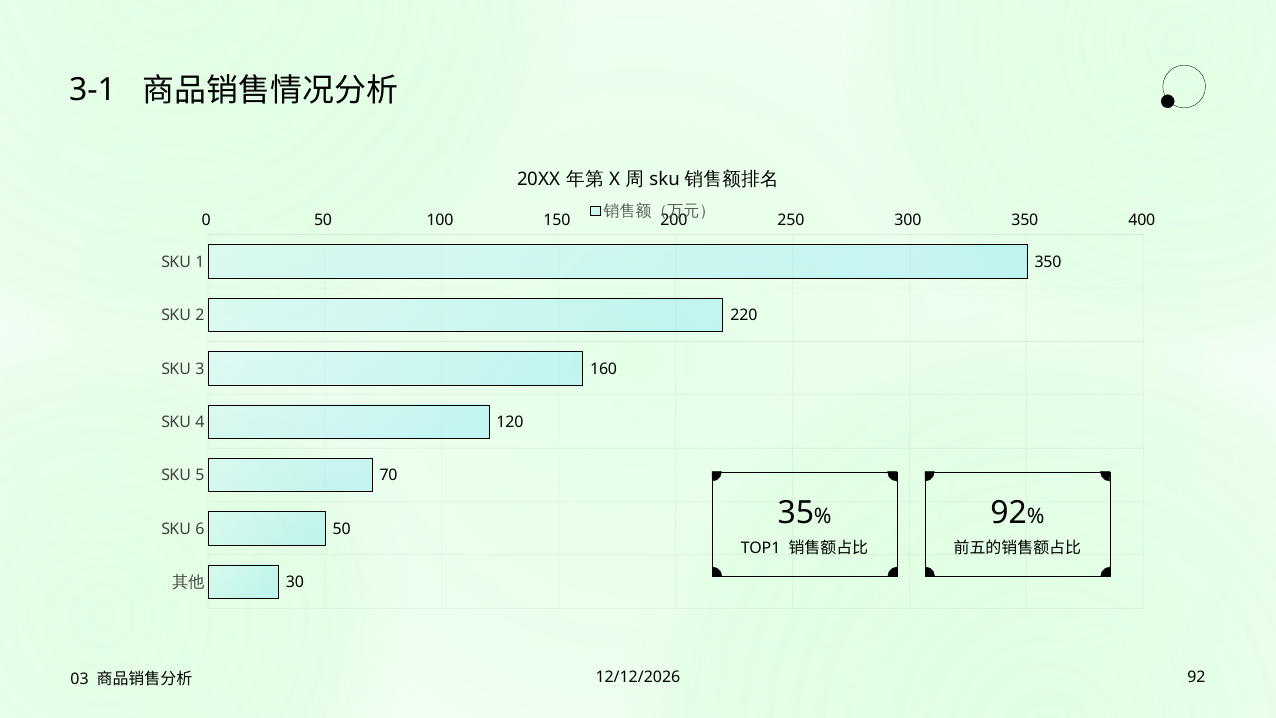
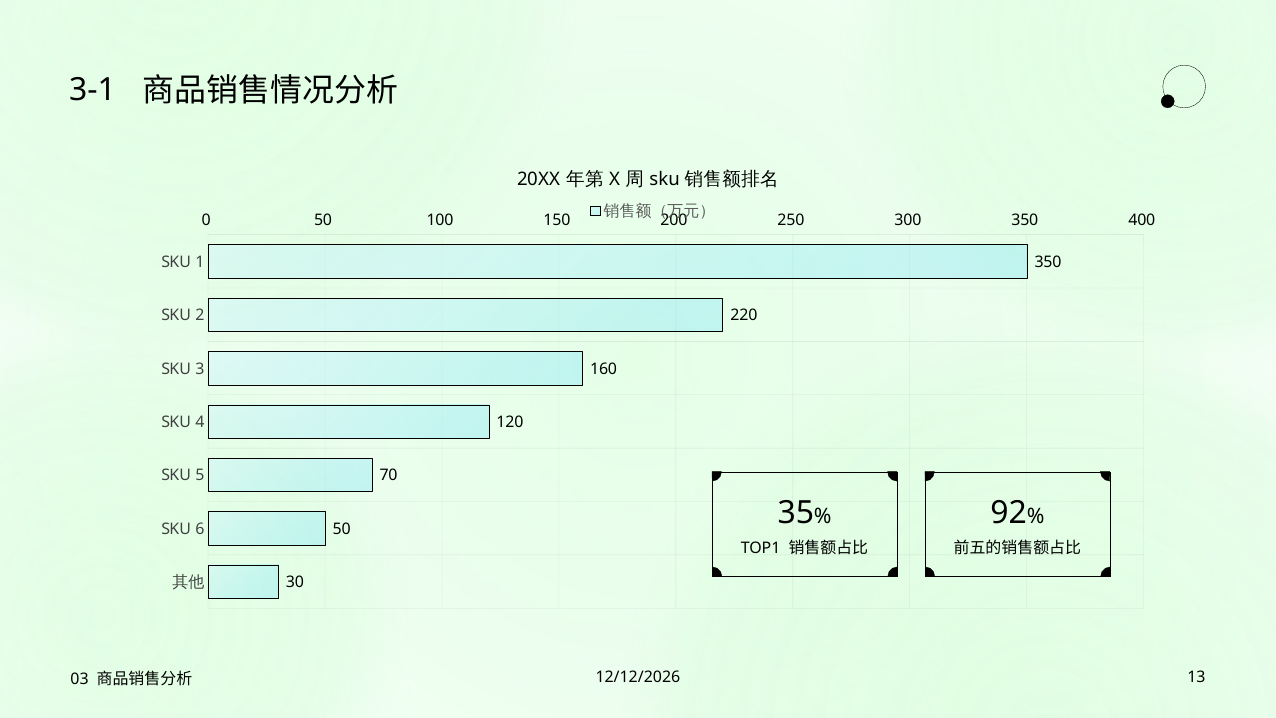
92 at (1196, 677): 92 -> 13
